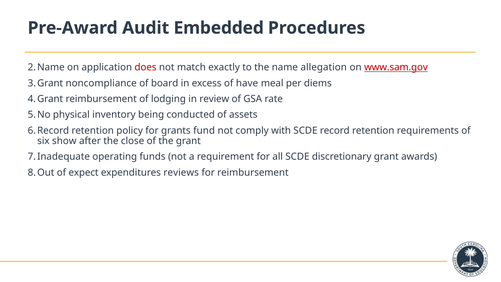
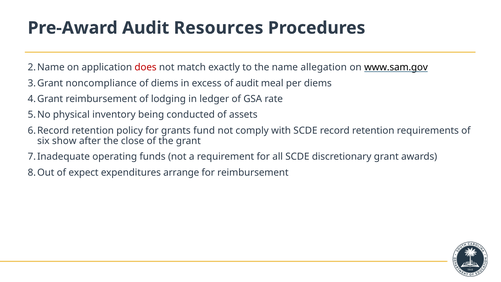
Embedded: Embedded -> Resources
www.sam.gov colour: red -> black
of board: board -> diems
of have: have -> audit
review: review -> ledger
reviews: reviews -> arrange
